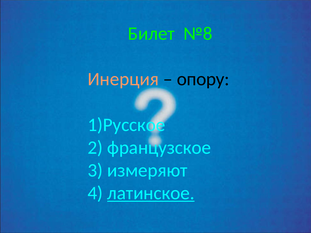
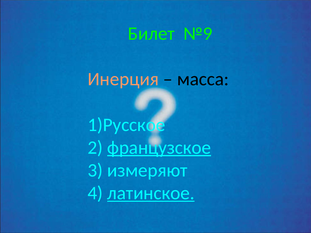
№8: №8 -> №9
опору: опору -> масса
французское underline: none -> present
